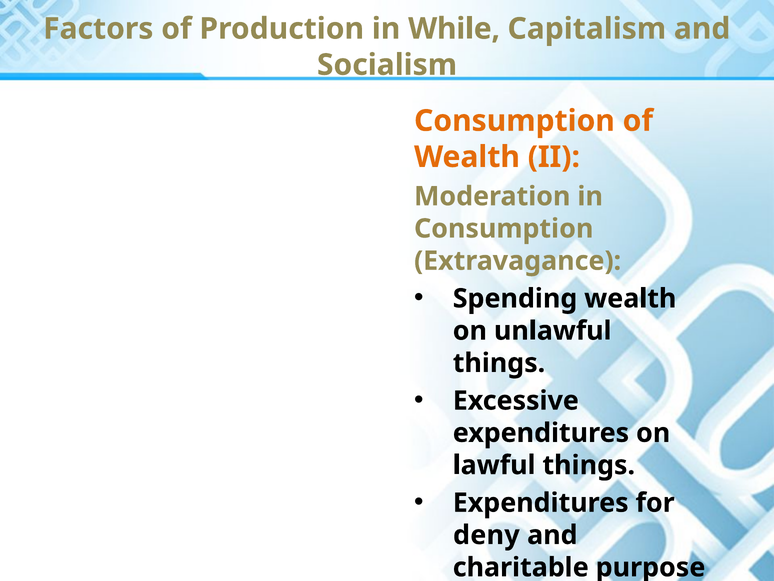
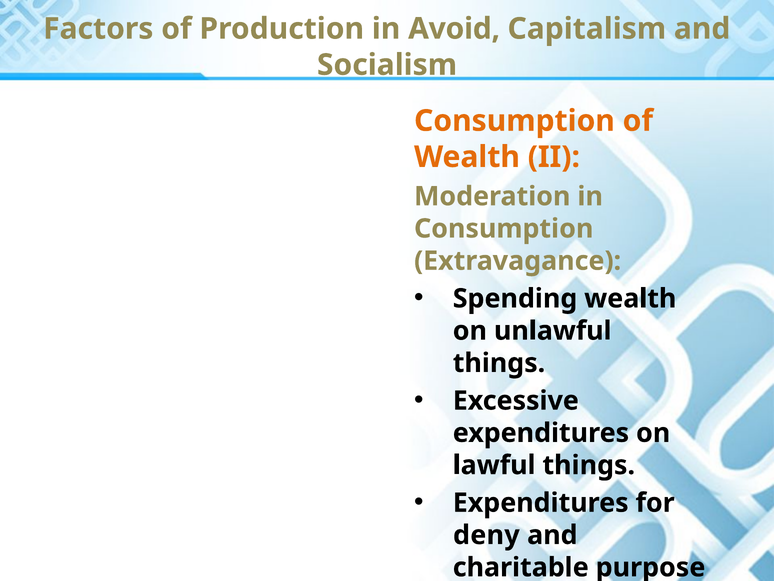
While: While -> Avoid
